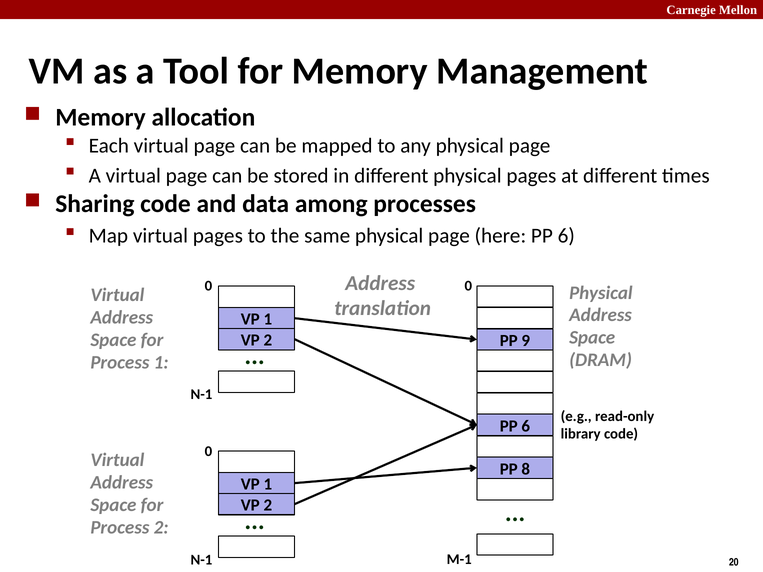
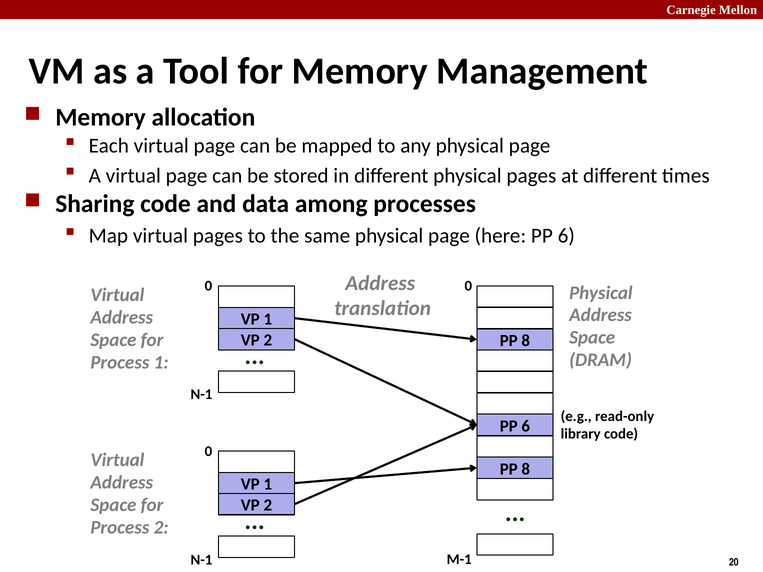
9 at (526, 341): 9 -> 8
